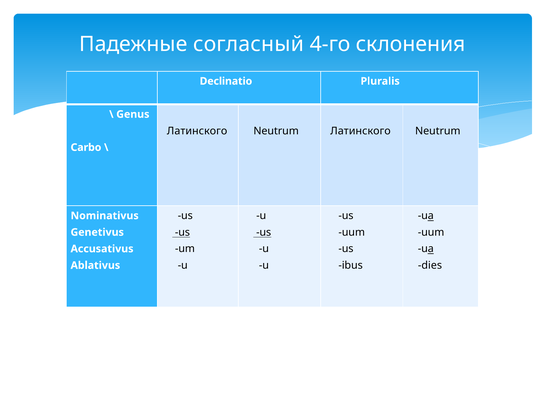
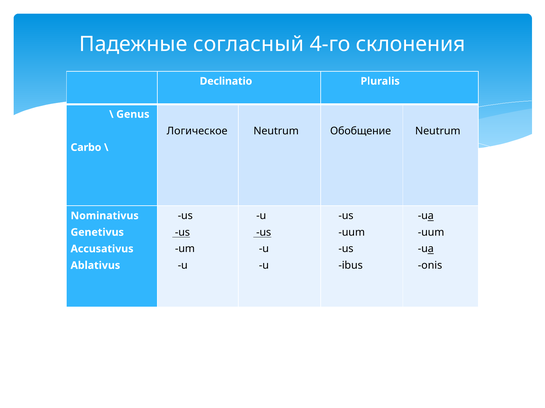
Латинского at (197, 131): Латинского -> Логическое
Neutrum Латинского: Латинского -> Обобщение
dies: dies -> onis
